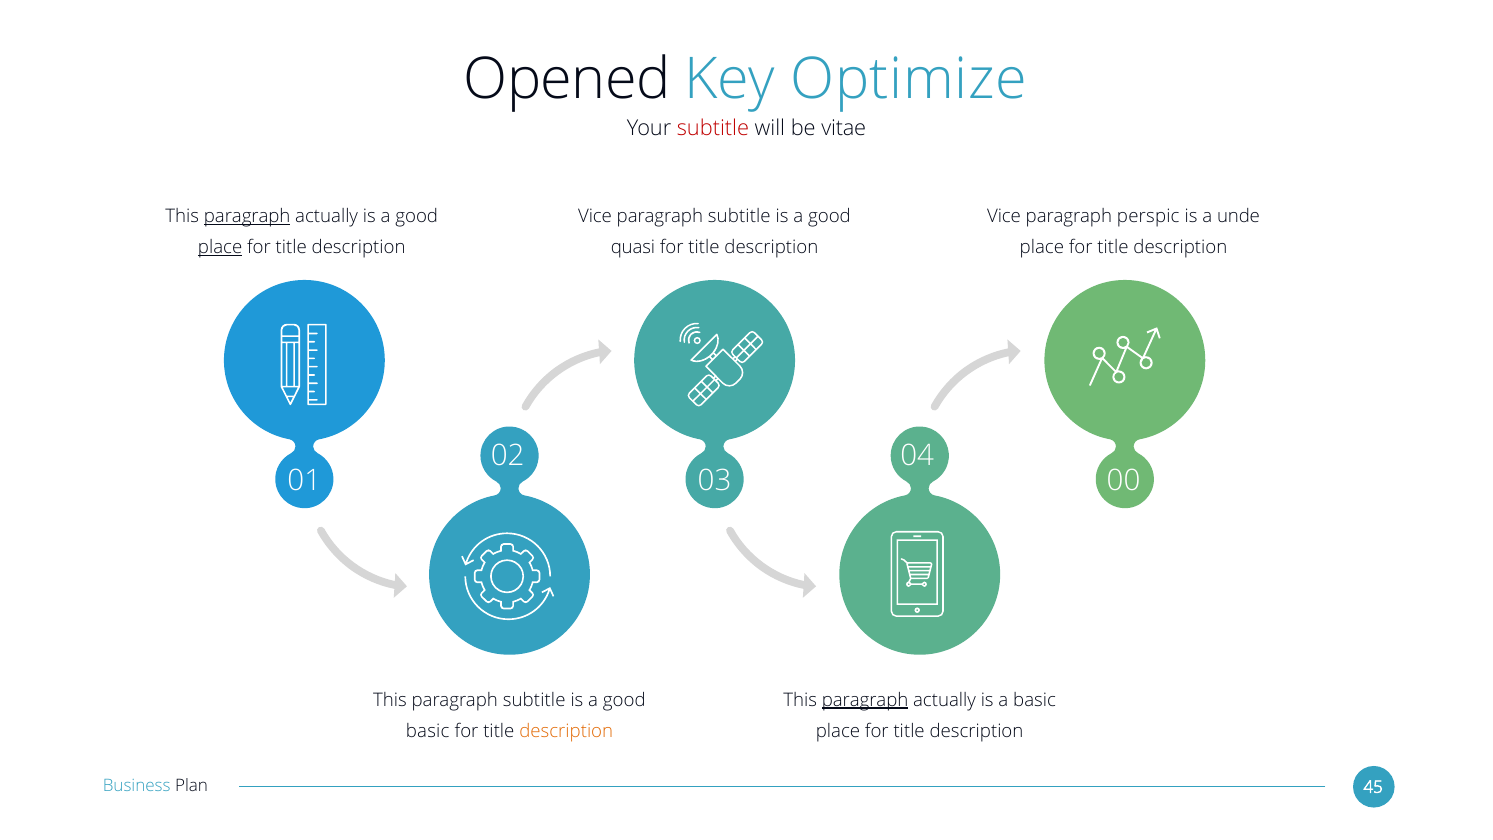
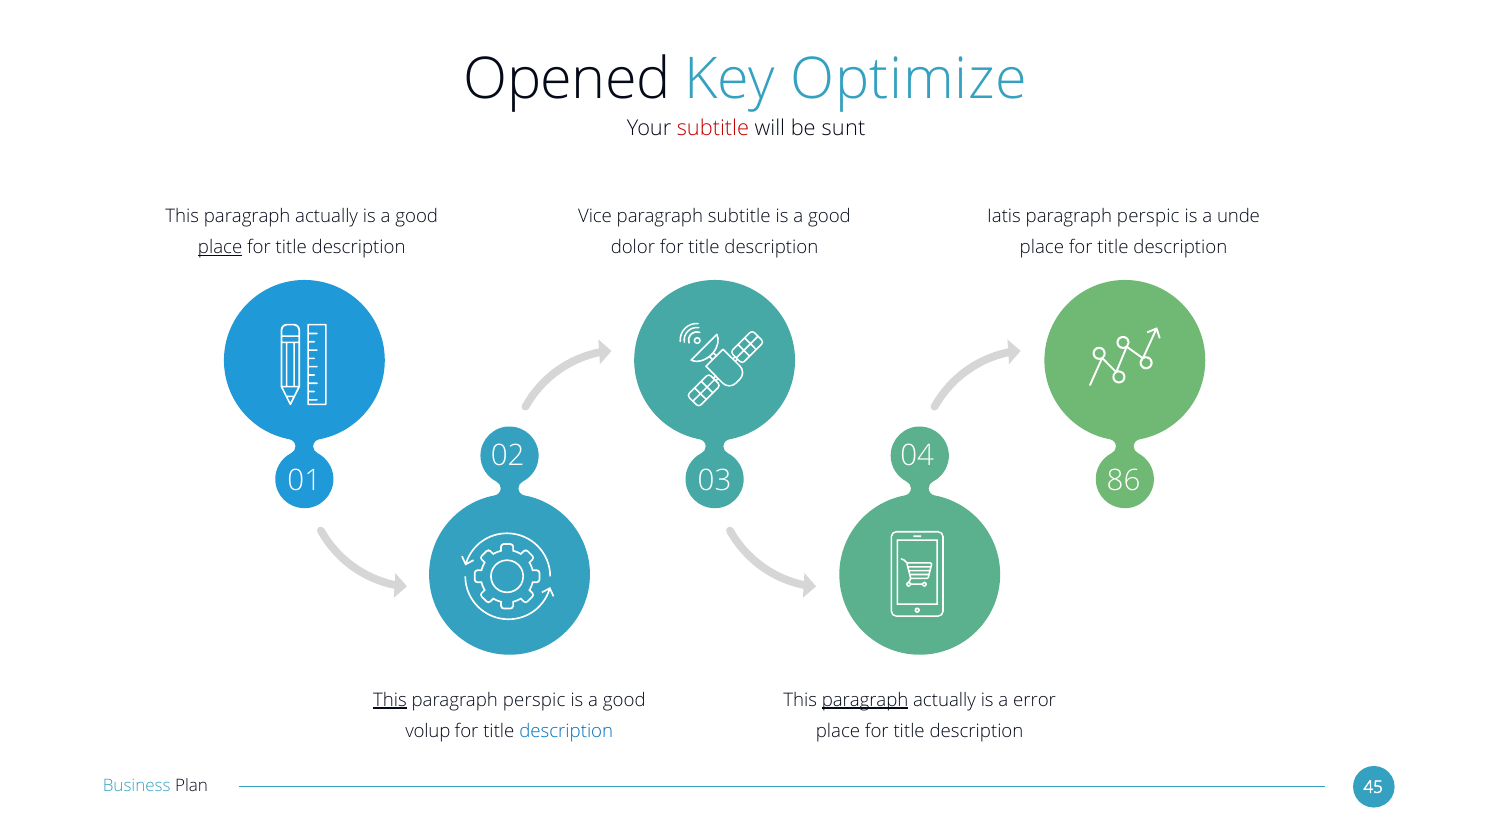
vitae: vitae -> sunt
paragraph at (247, 216) underline: present -> none
Vice at (1004, 216): Vice -> Iatis
quasi: quasi -> dolor
00: 00 -> 86
This at (390, 700) underline: none -> present
subtitle at (534, 700): subtitle -> perspic
a basic: basic -> error
basic at (428, 731): basic -> volup
description at (566, 731) colour: orange -> blue
